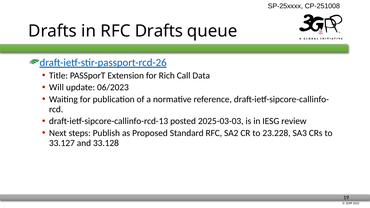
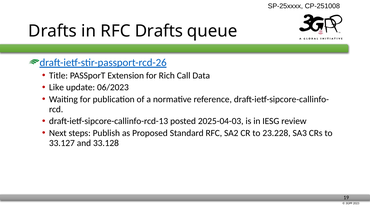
Will: Will -> Like
2025-03-03: 2025-03-03 -> 2025-04-03
